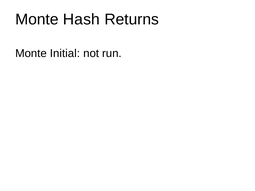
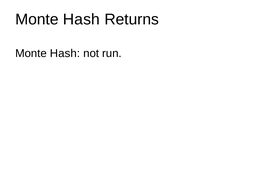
Initial at (65, 53): Initial -> Hash
